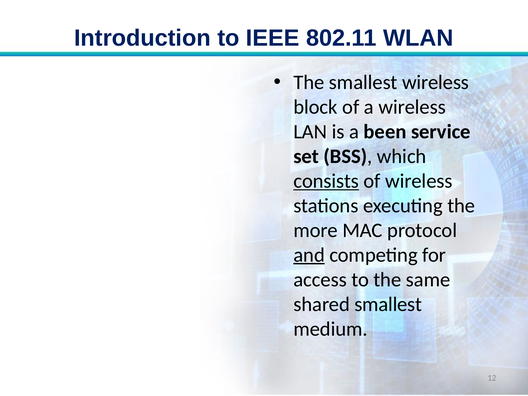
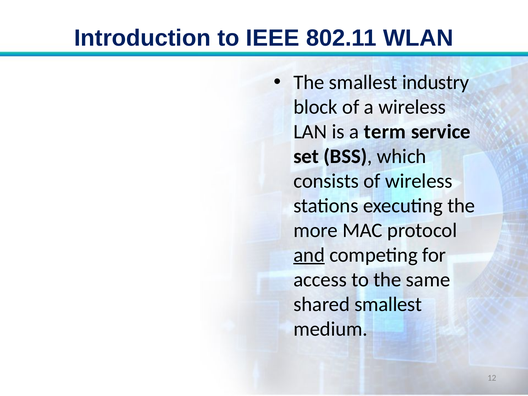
smallest wireless: wireless -> industry
been: been -> term
consists underline: present -> none
